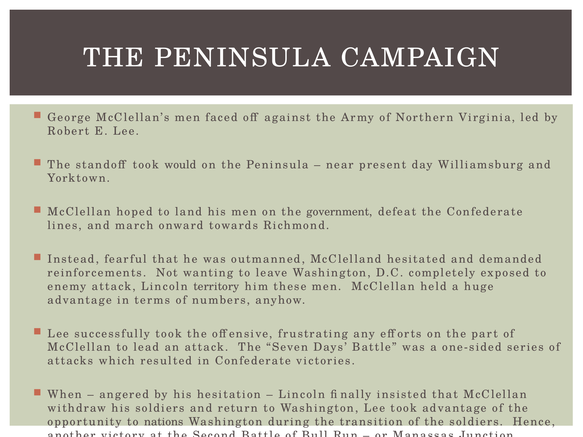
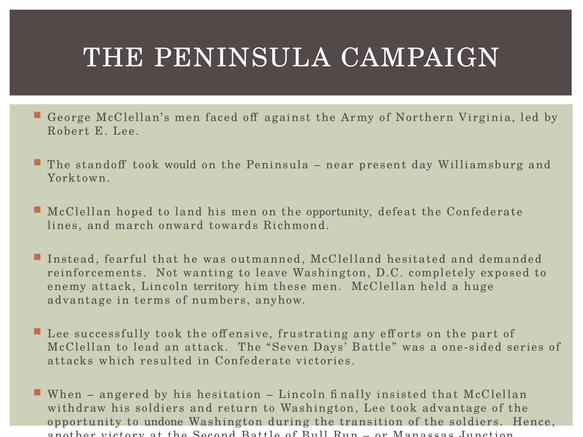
on the government: government -> opportunity
nations: nations -> undone
